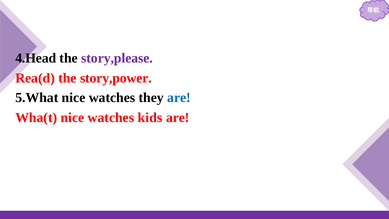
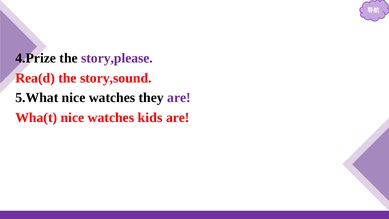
4.Head: 4.Head -> 4.Prize
story,power: story,power -> story,sound
are at (179, 98) colour: blue -> purple
